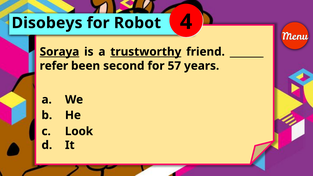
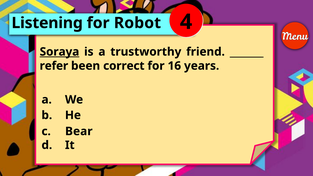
Disobeys: Disobeys -> Listening
trustworthy underline: present -> none
second: second -> correct
57: 57 -> 16
Look: Look -> Bear
